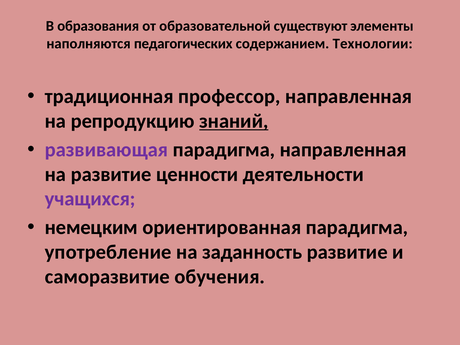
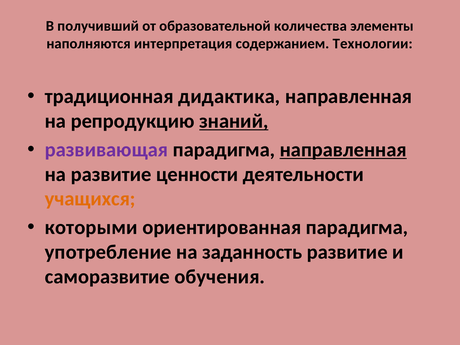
образования: образования -> получивший
существуют: существуют -> количества
педагогических: педагогических -> интерпретация
профессор: профессор -> дидактика
направленная at (343, 150) underline: none -> present
учащихся colour: purple -> orange
немецким: немецким -> которыми
